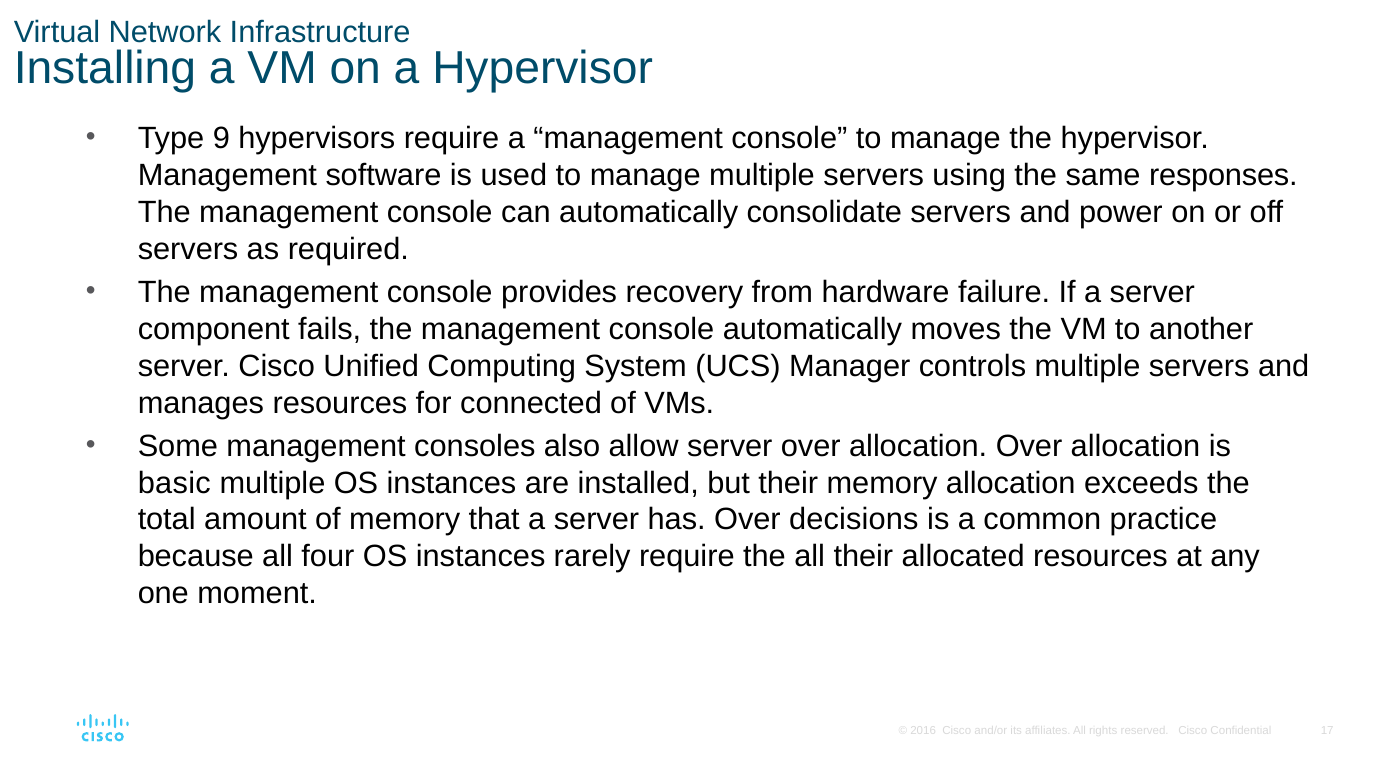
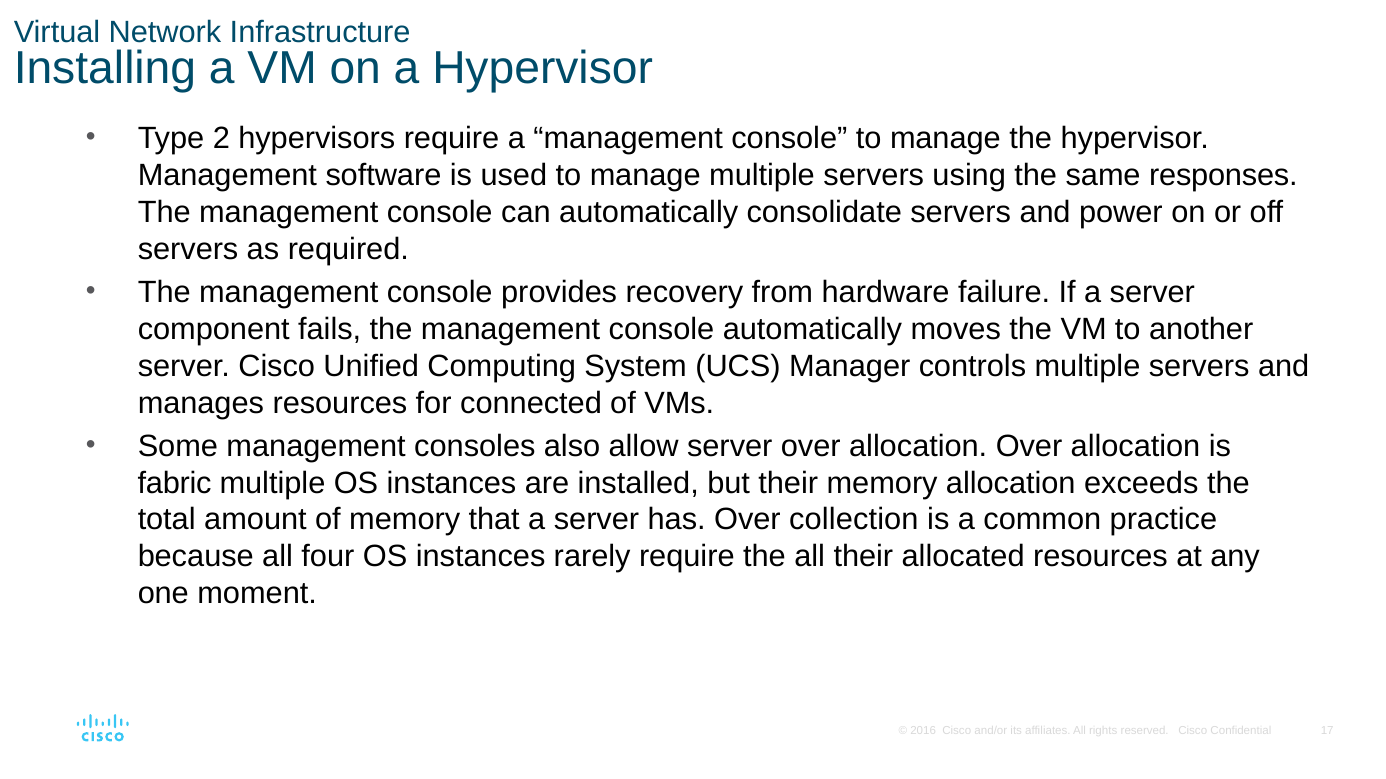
9: 9 -> 2
basic: basic -> fabric
decisions: decisions -> collection
